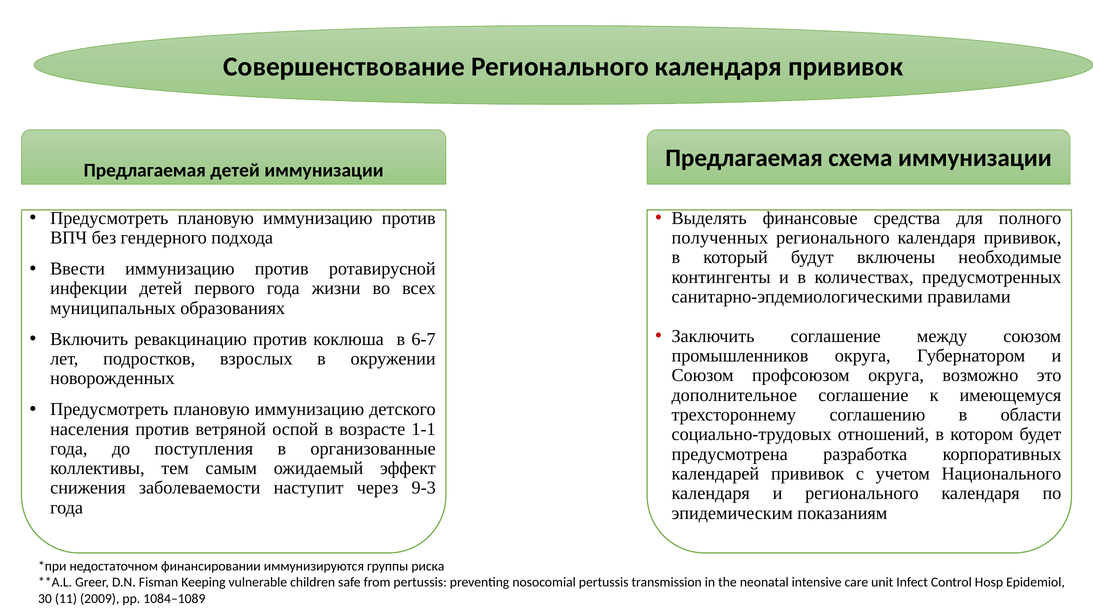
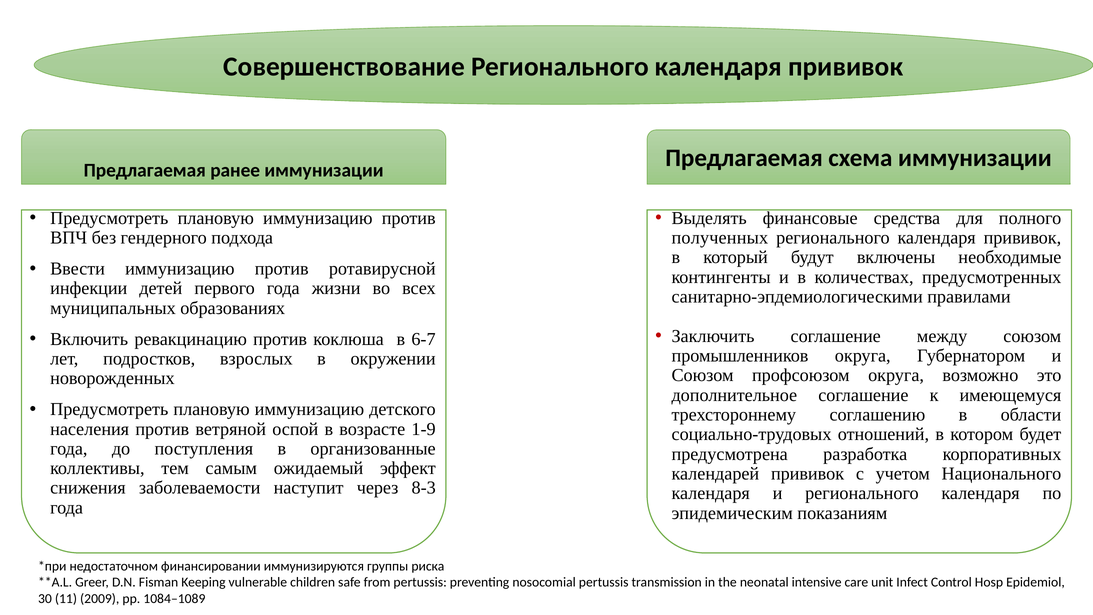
Предлагаемая детей: детей -> ранее
1-1: 1-1 -> 1-9
9-3: 9-3 -> 8-3
